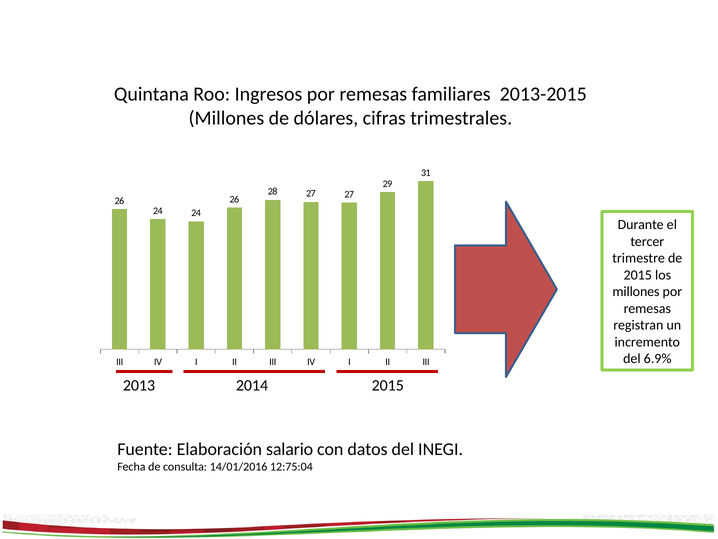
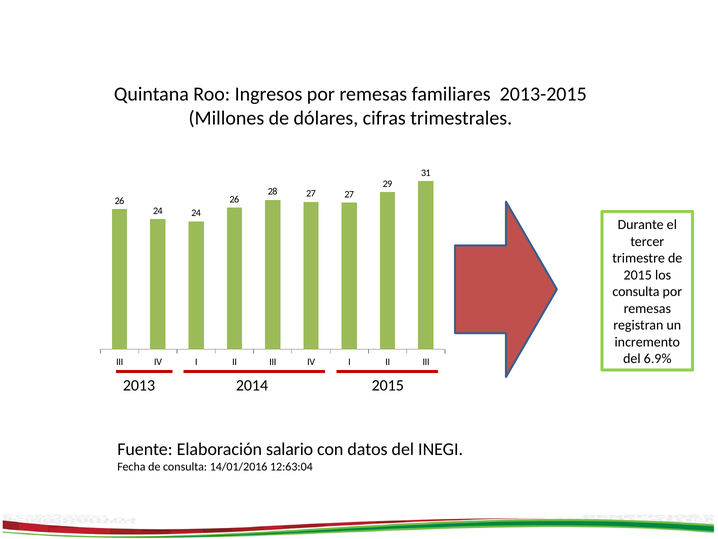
millones at (636, 291): millones -> consulta
12:75:04: 12:75:04 -> 12:63:04
